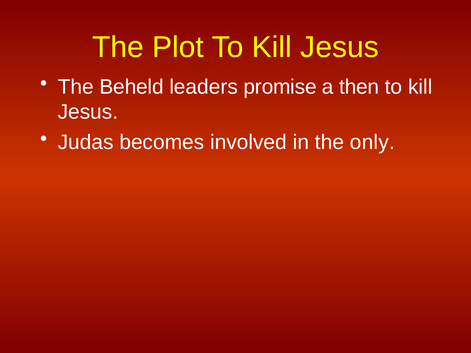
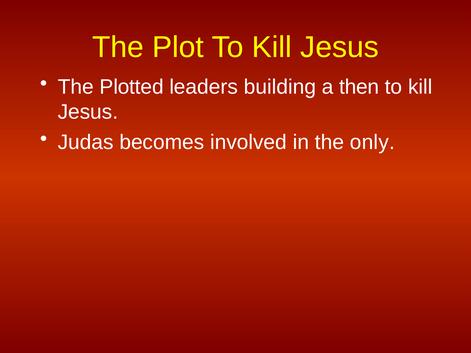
Beheld: Beheld -> Plotted
promise: promise -> building
